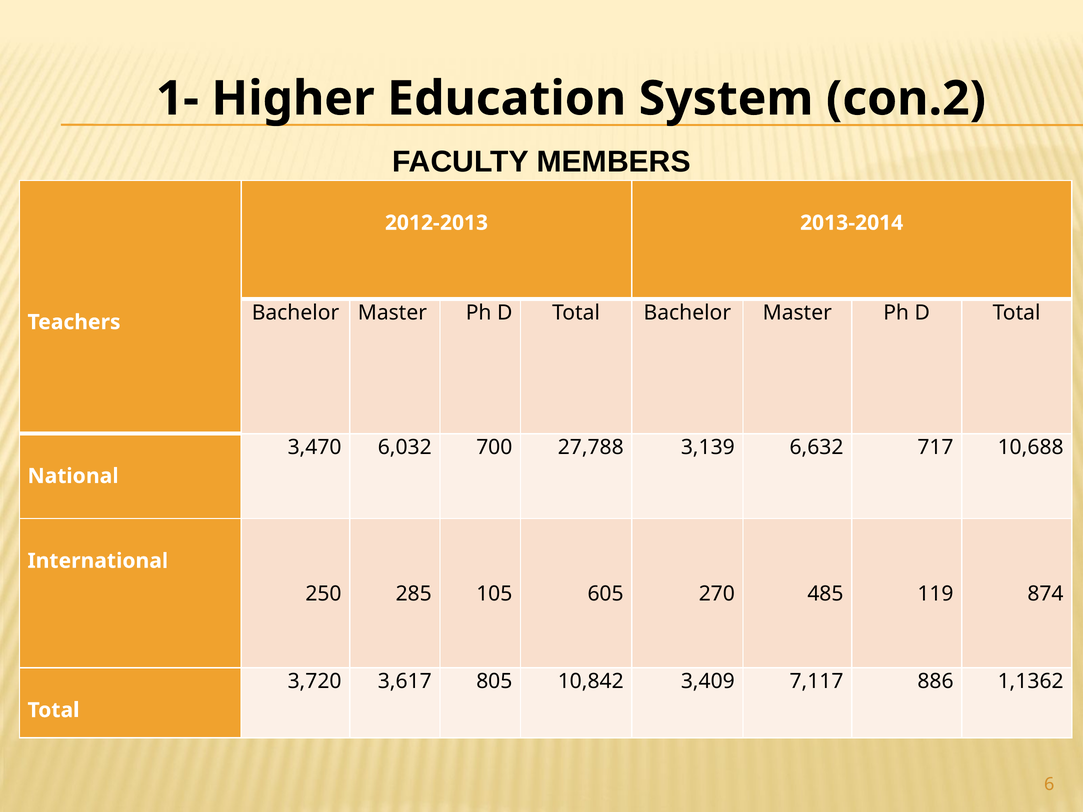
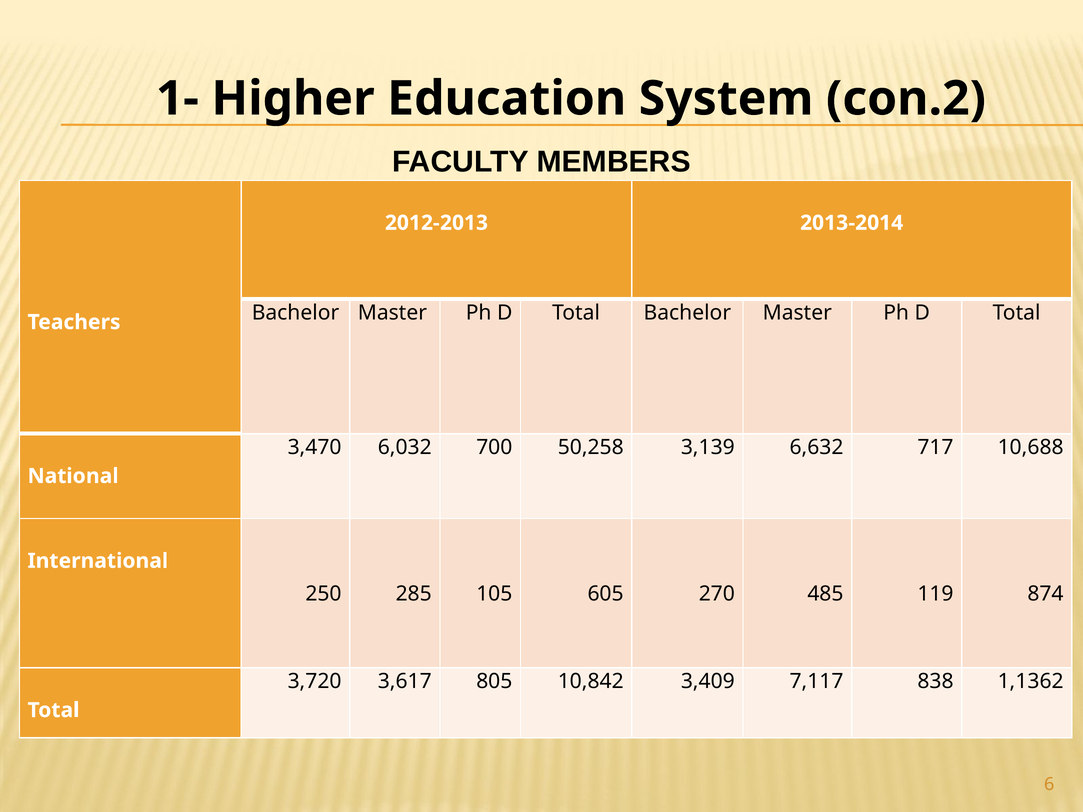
27,788: 27,788 -> 50,258
886: 886 -> 838
